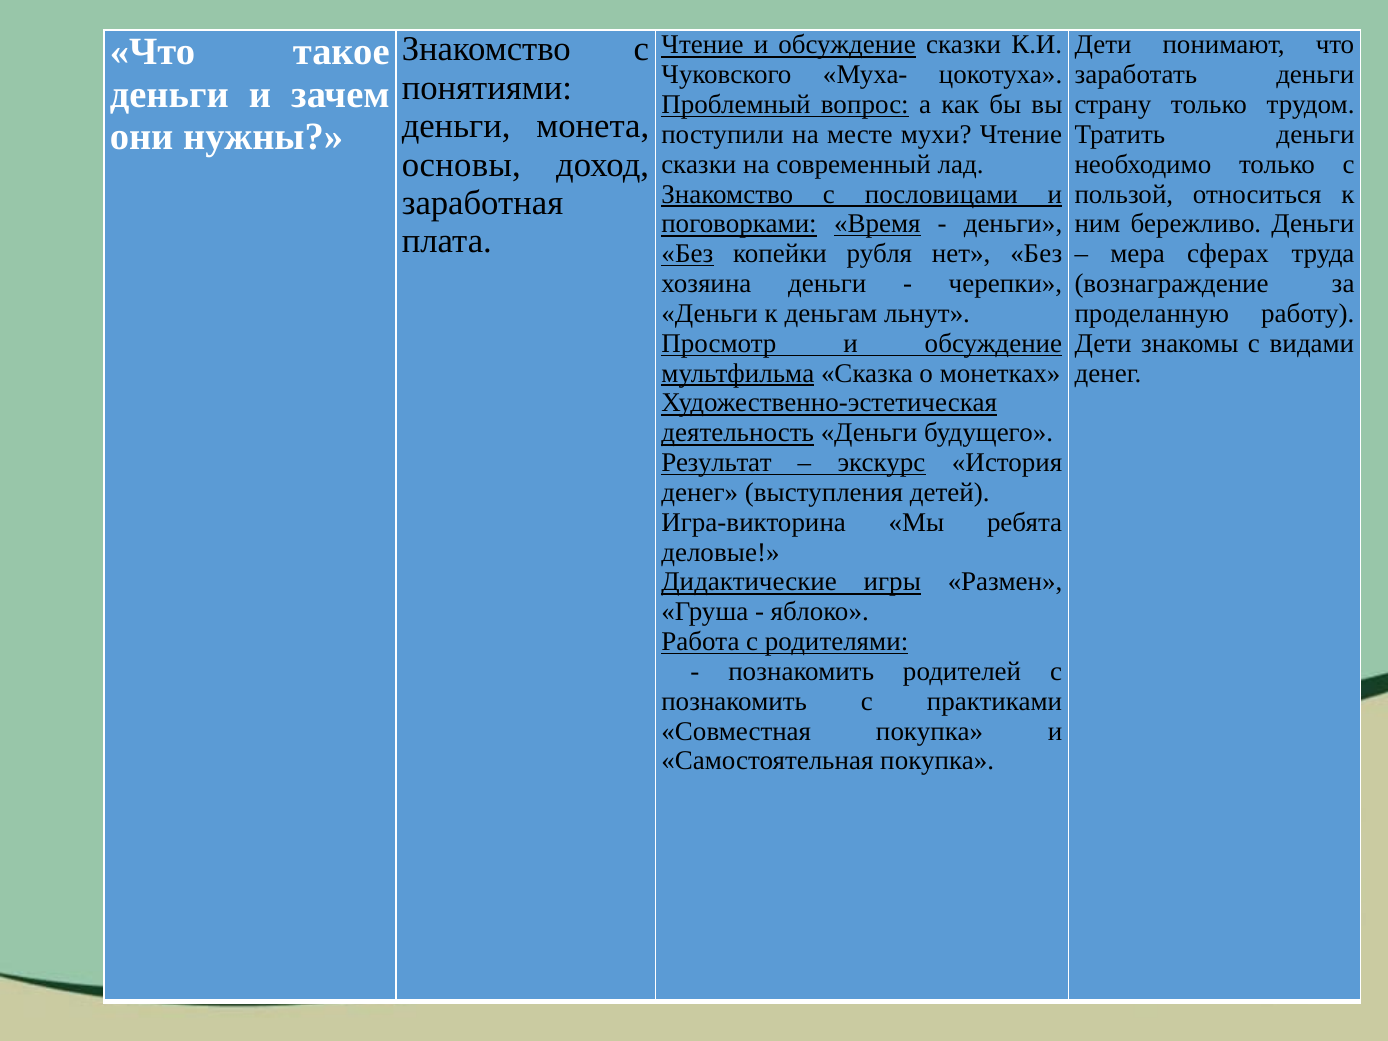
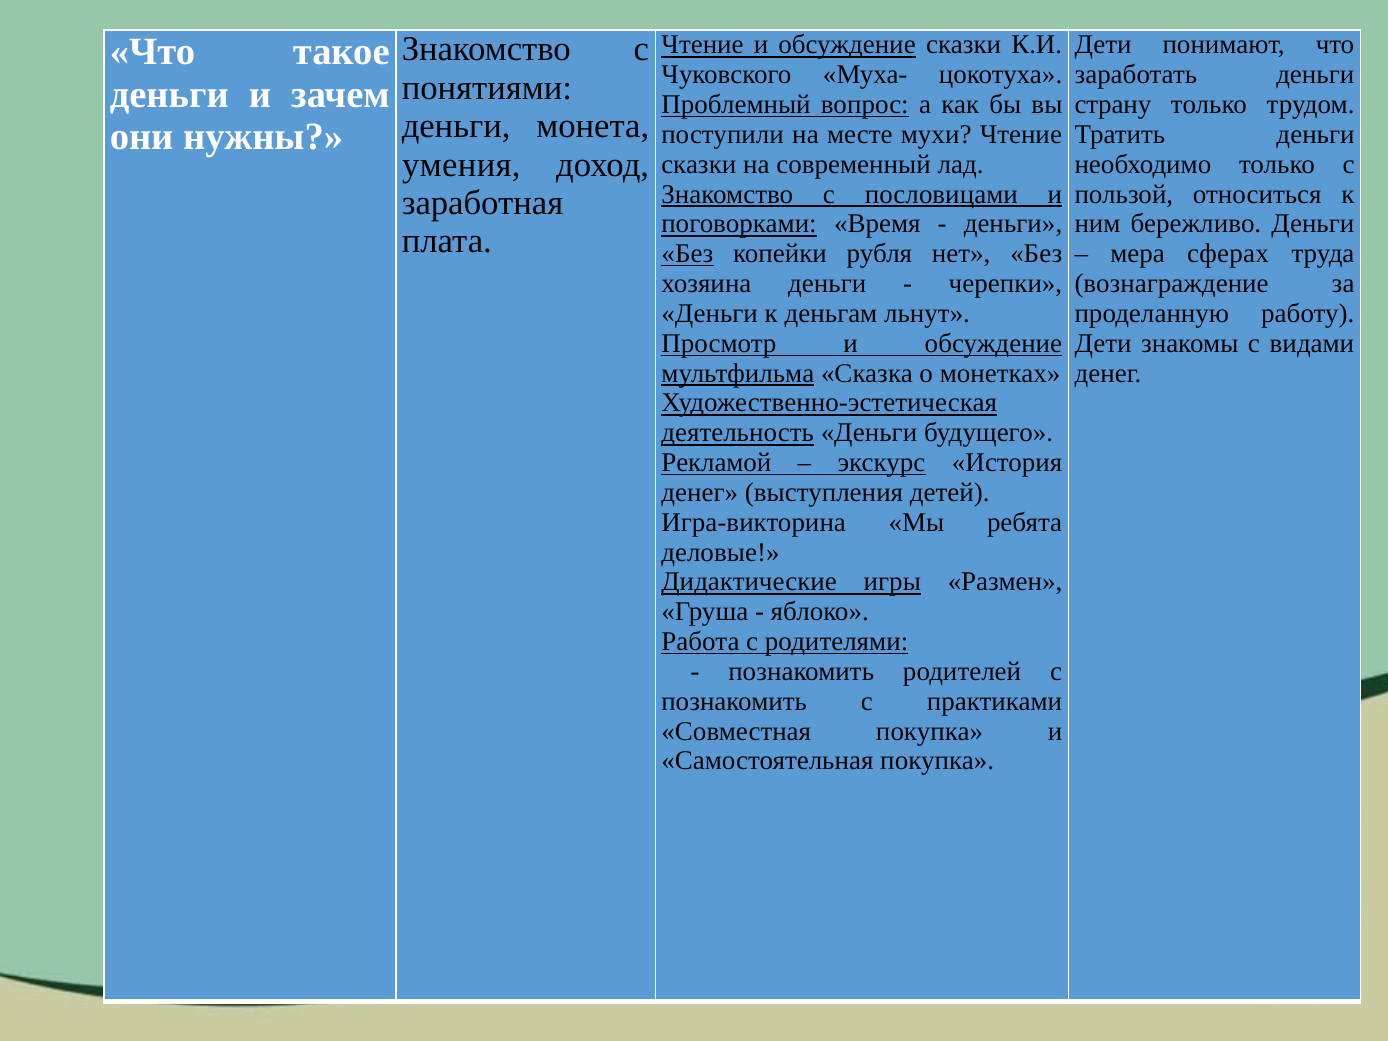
основы: основы -> умения
Время underline: present -> none
Результат: Результат -> Рекламой
